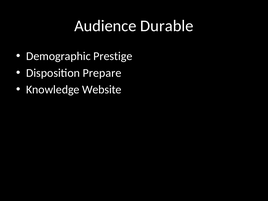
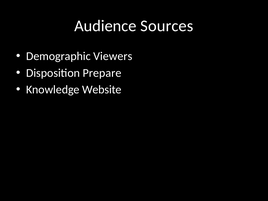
Durable: Durable -> Sources
Prestige: Prestige -> Viewers
